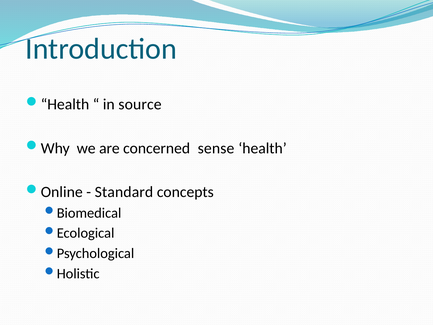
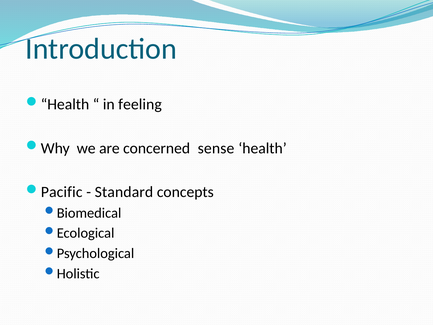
source: source -> feeling
Online: Online -> Pacific
